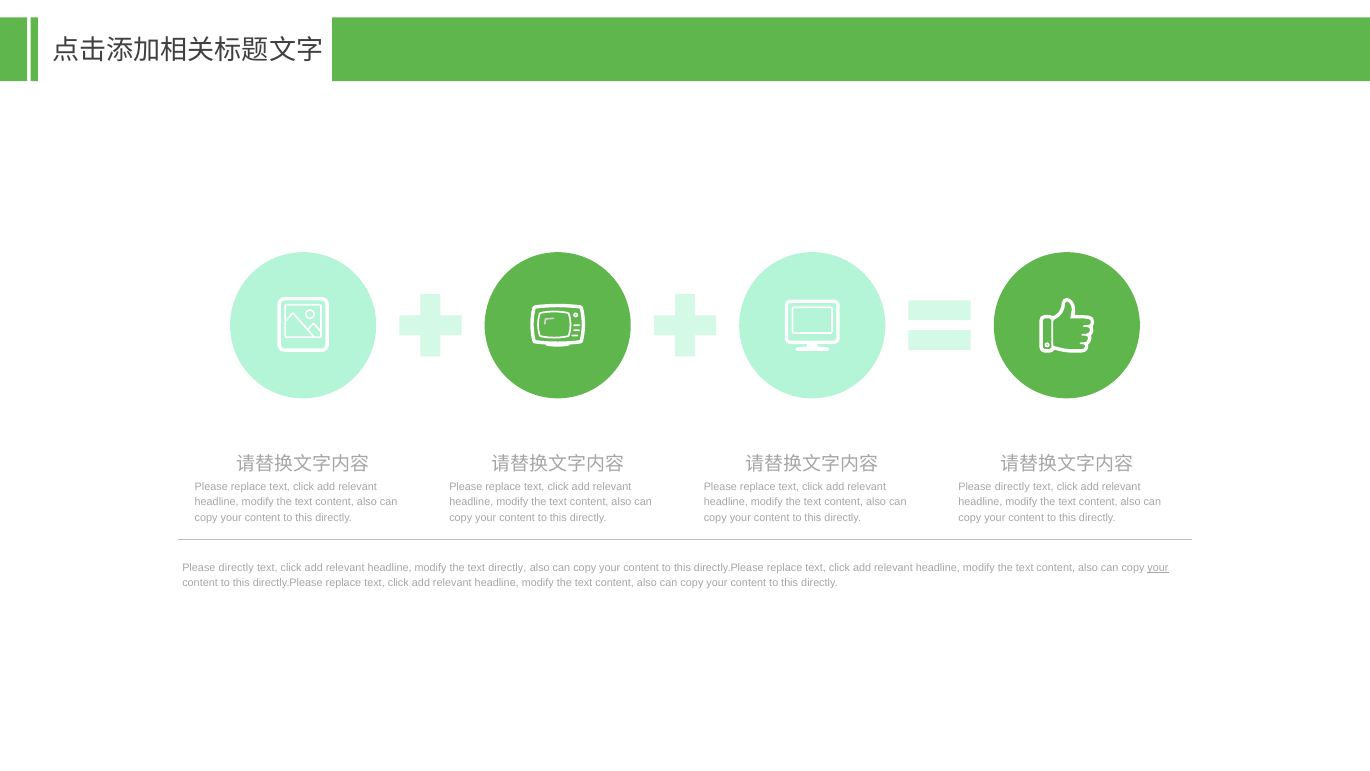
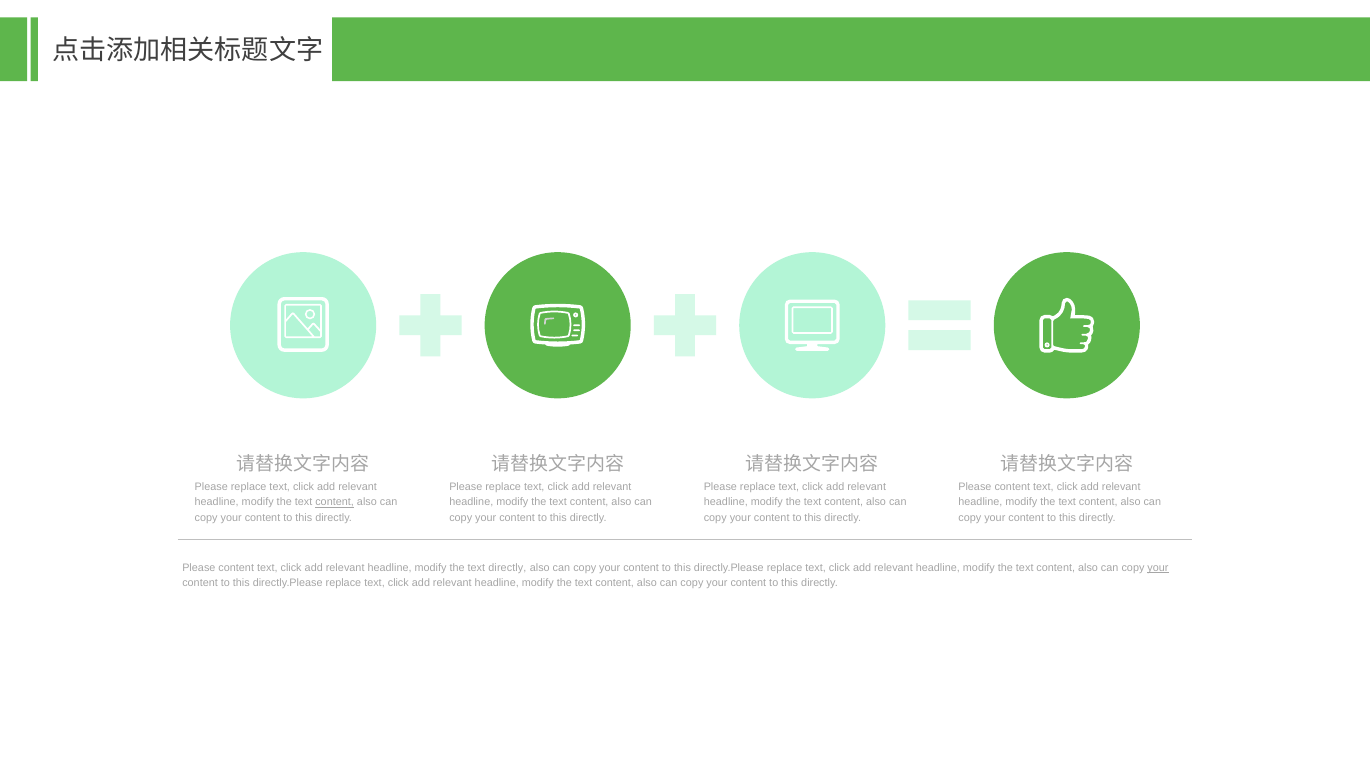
directly at (1012, 486): directly -> content
content at (335, 502) underline: none -> present
directly at (236, 567): directly -> content
